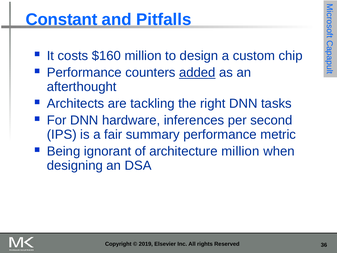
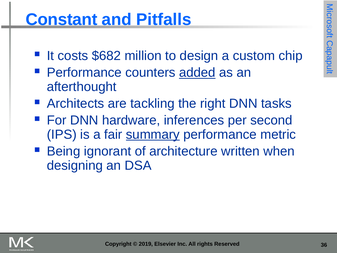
$160: $160 -> $682
summary underline: none -> present
architecture million: million -> written
